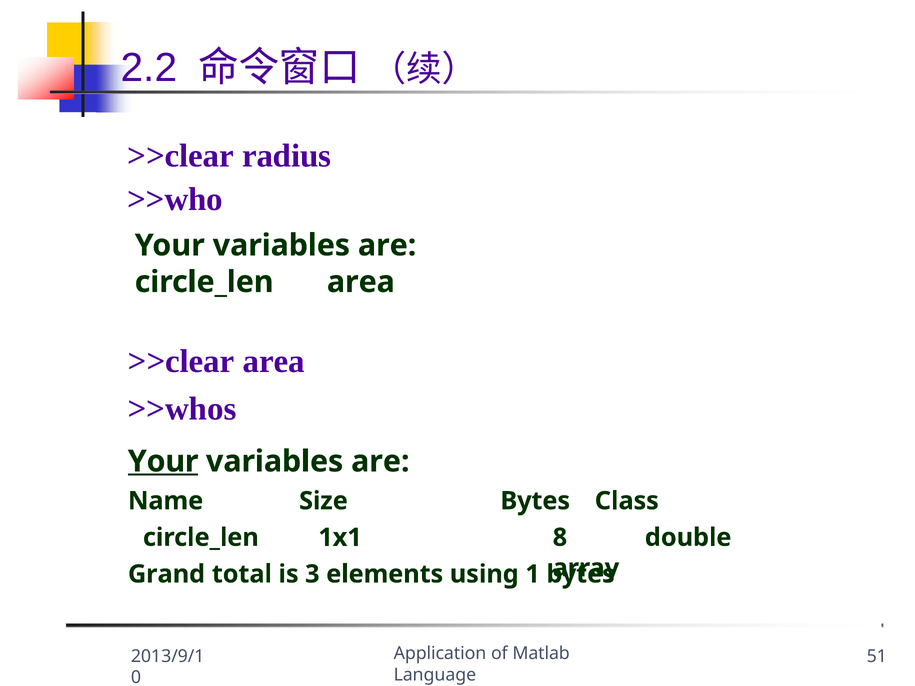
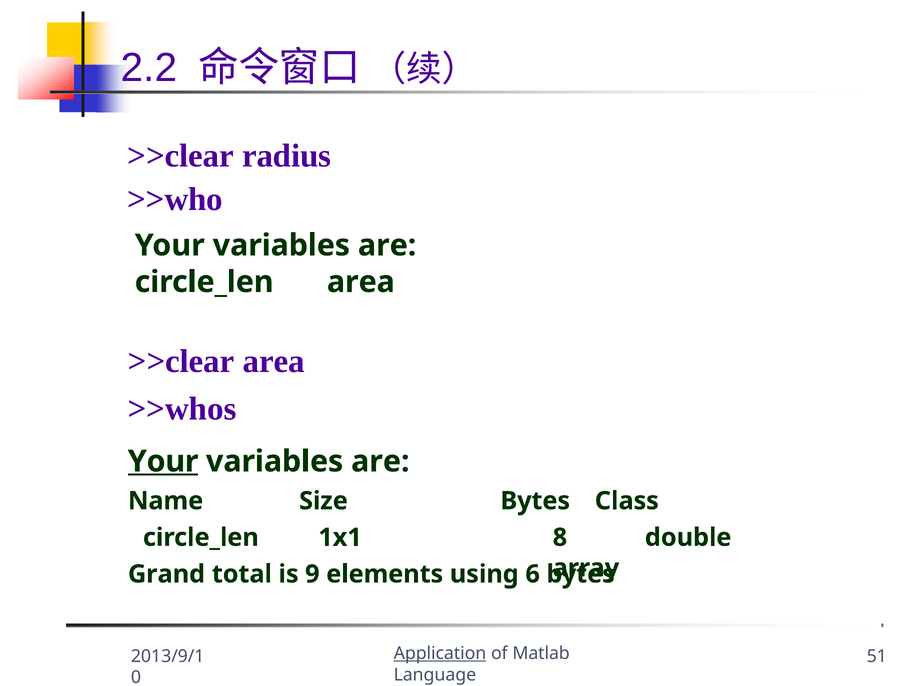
3: 3 -> 9
1: 1 -> 6
Application underline: none -> present
